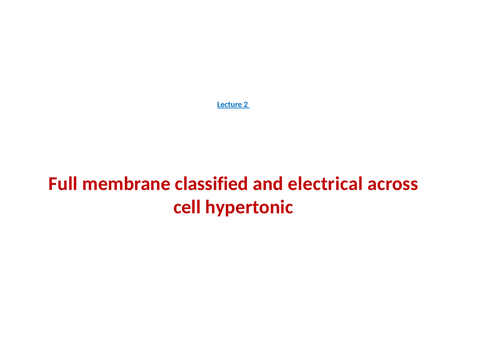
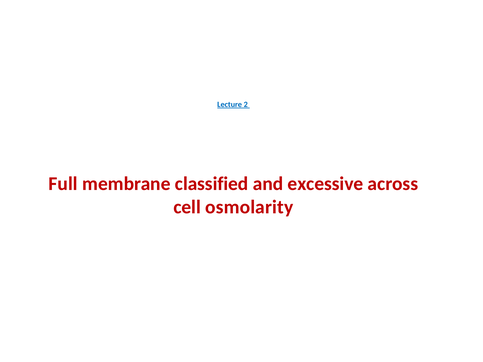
electrical: electrical -> excessive
hypertonic: hypertonic -> osmolarity
